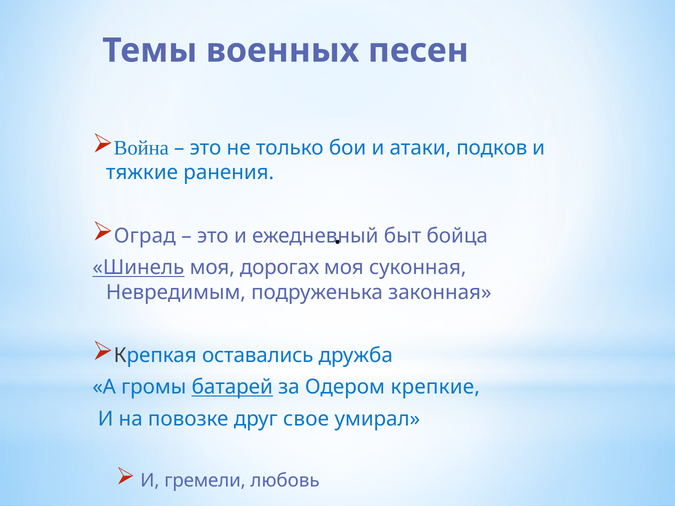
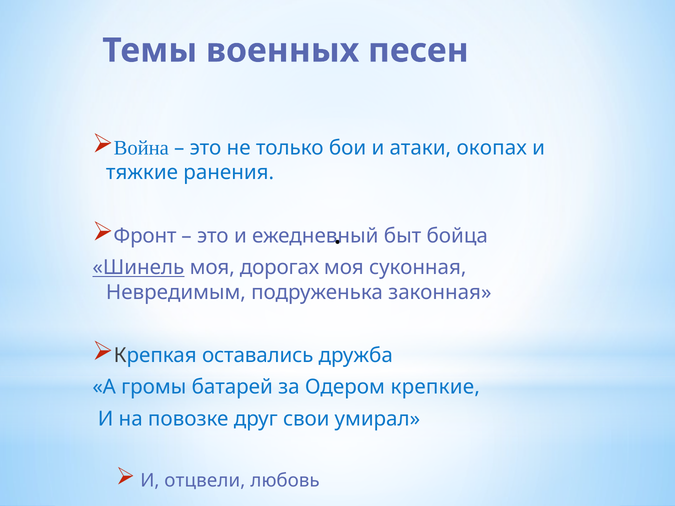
подков: подков -> окопах
Оград: Оград -> Фронт
батарей underline: present -> none
свое: свое -> свои
гремели: гремели -> отцвели
